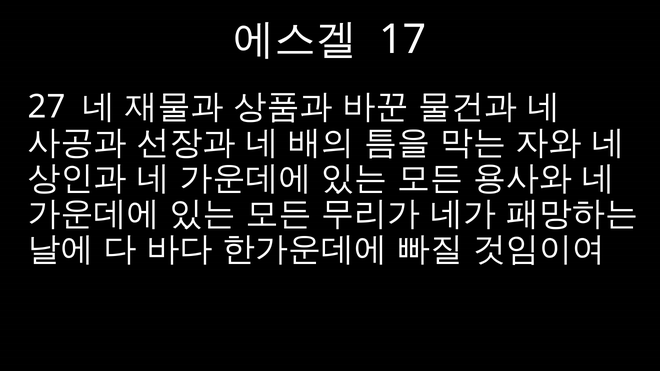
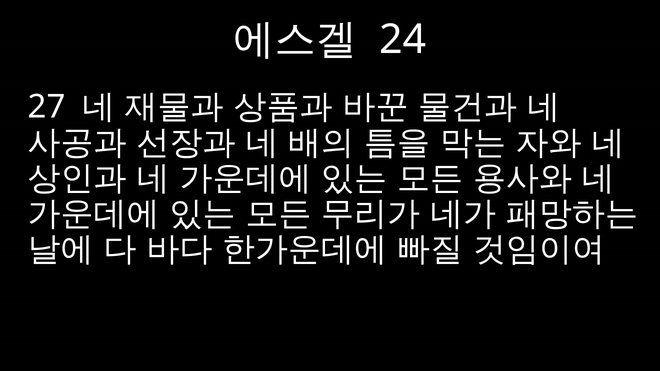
17: 17 -> 24
